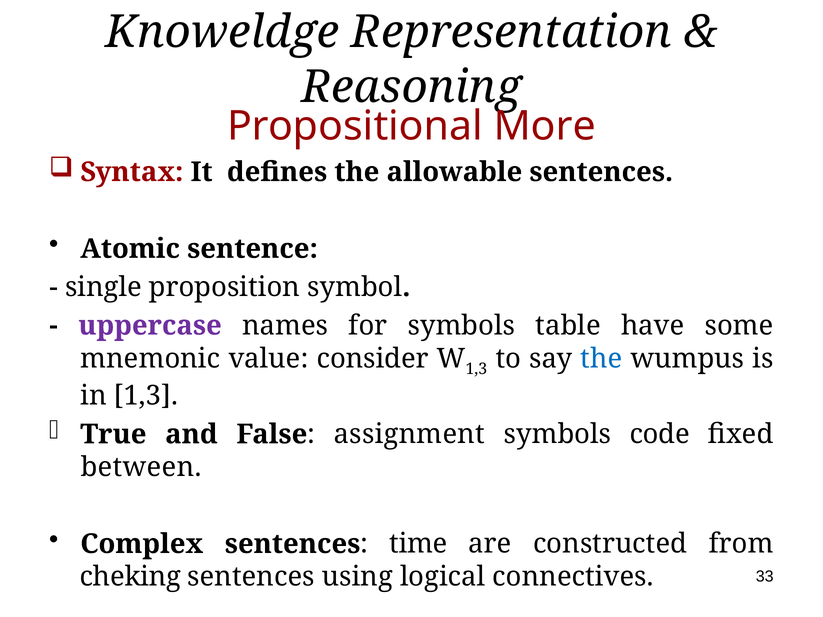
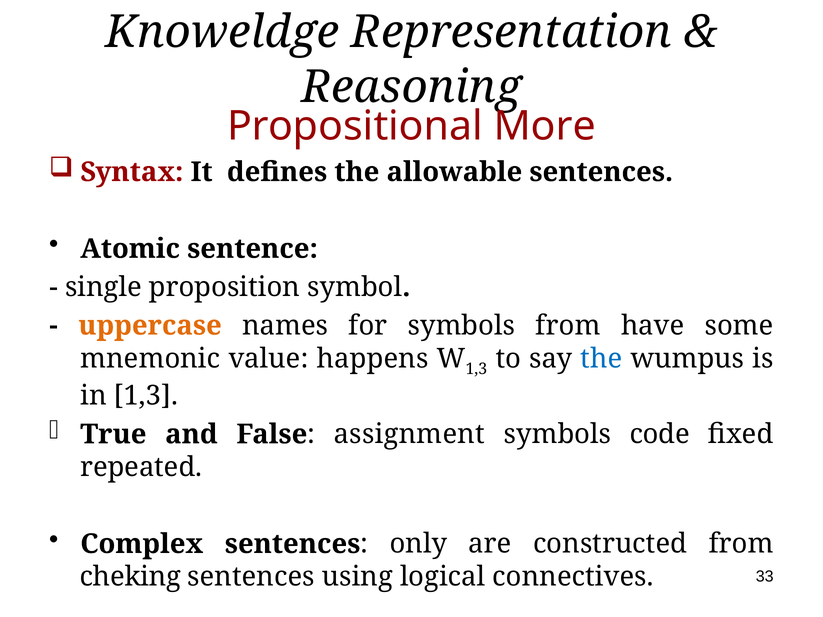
uppercase colour: purple -> orange
symbols table: table -> from
consider: consider -> happens
between: between -> repeated
time: time -> only
